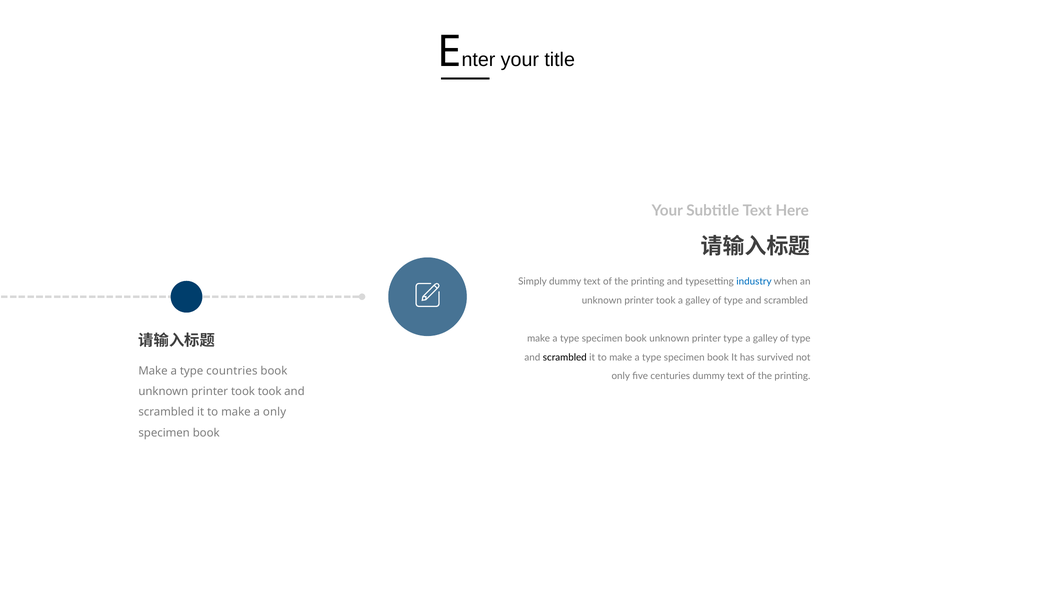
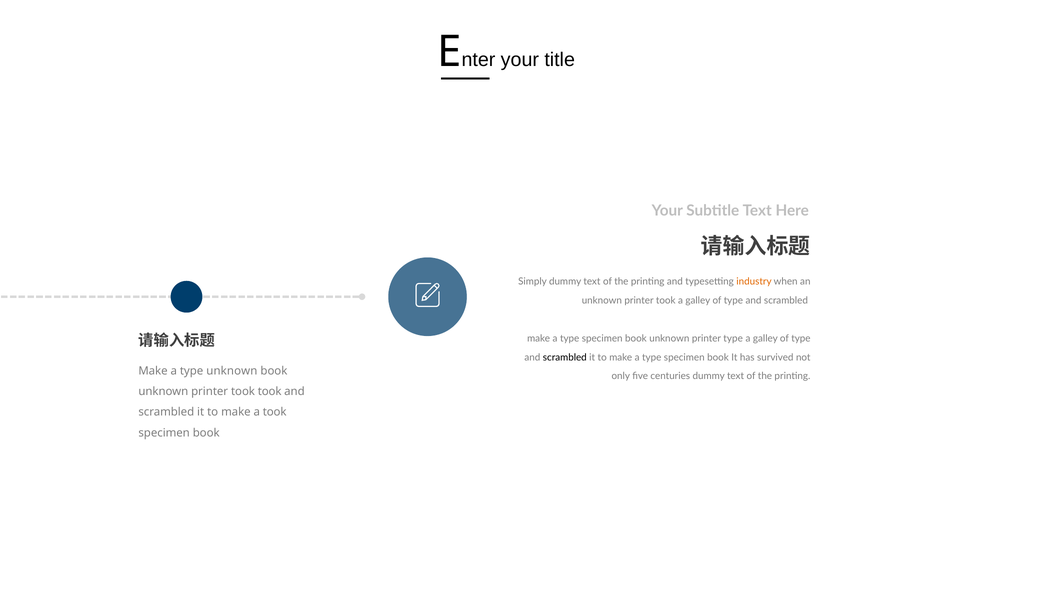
industry colour: blue -> orange
type countries: countries -> unknown
a only: only -> took
